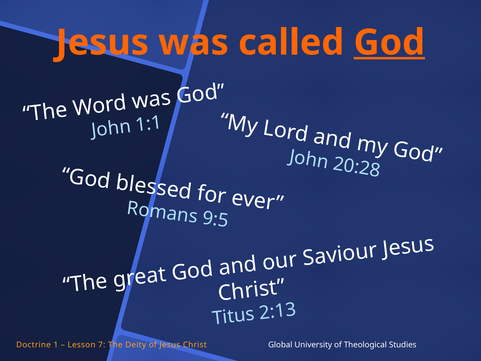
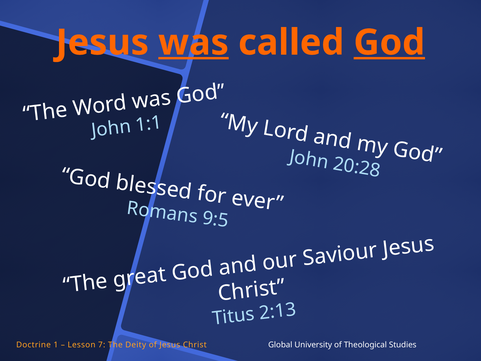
was underline: none -> present
